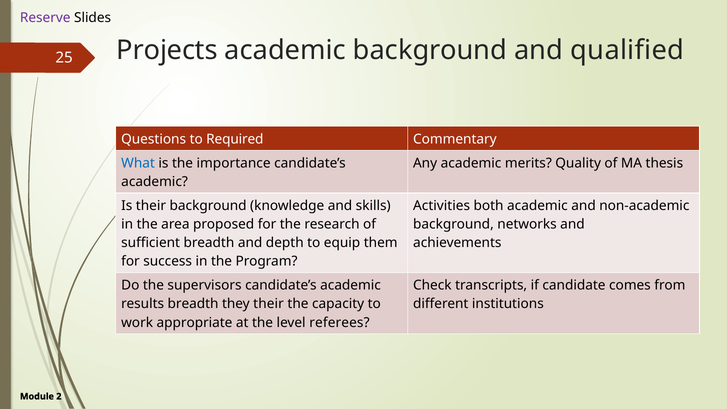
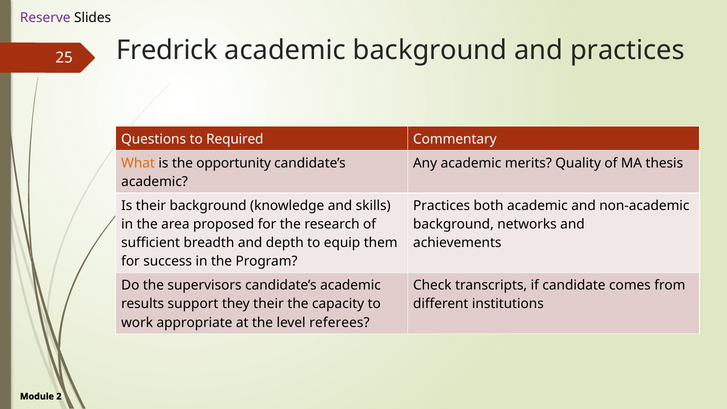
Projects: Projects -> Fredrick
and qualified: qualified -> practices
What colour: blue -> orange
importance: importance -> opportunity
Activities at (442, 206): Activities -> Practices
results breadth: breadth -> support
